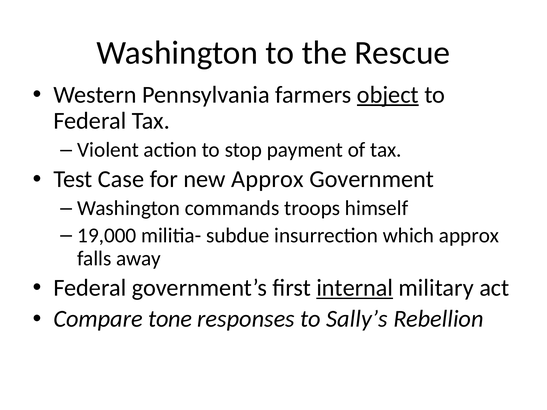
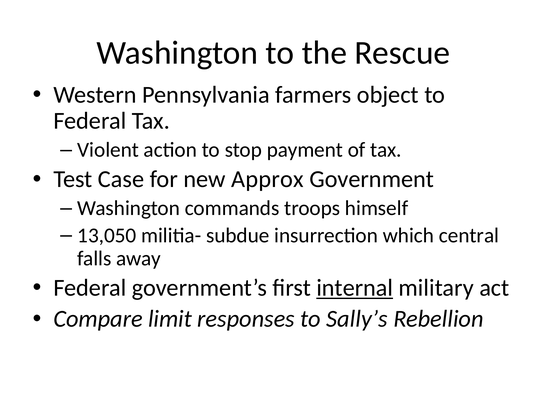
object underline: present -> none
19,000: 19,000 -> 13,050
which approx: approx -> central
tone: tone -> limit
